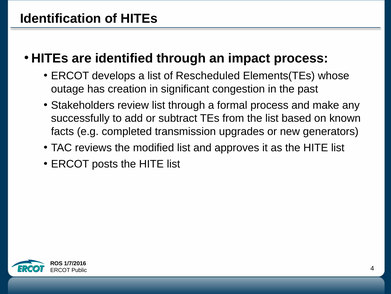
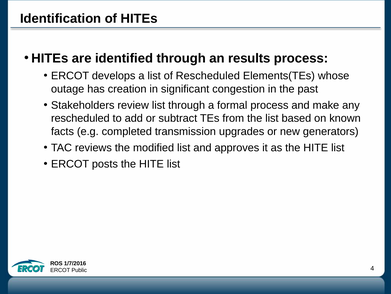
impact: impact -> results
successfully at (80, 118): successfully -> rescheduled
